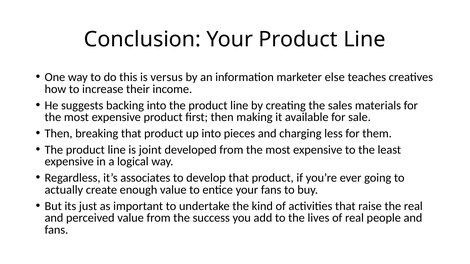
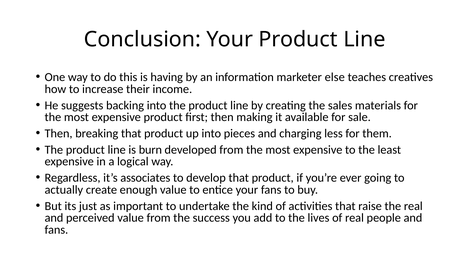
versus: versus -> having
joint: joint -> burn
